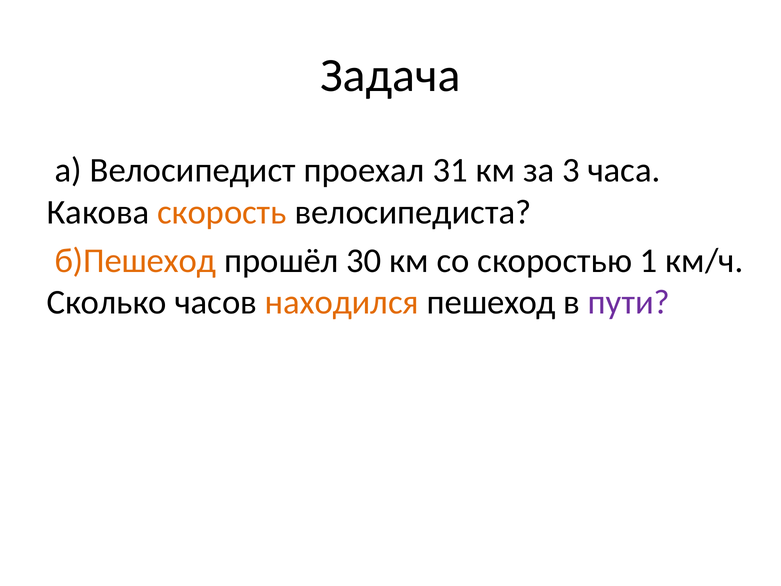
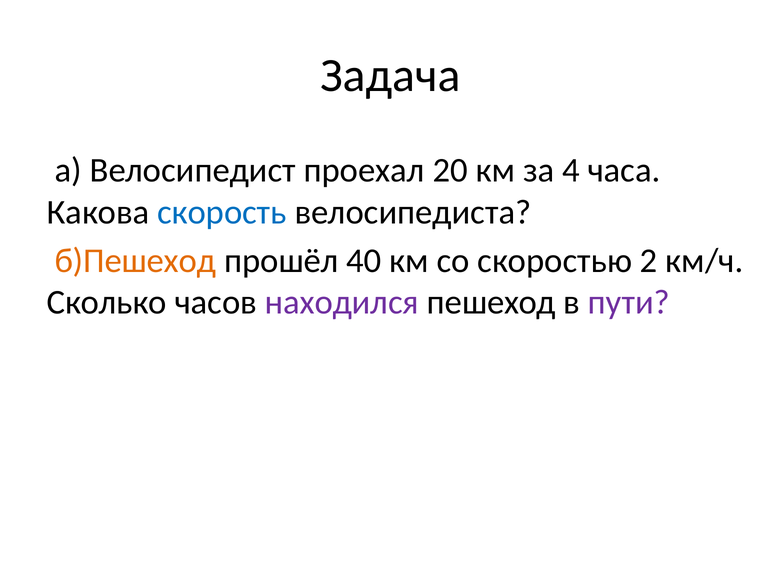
31: 31 -> 20
3: 3 -> 4
скорость colour: orange -> blue
30: 30 -> 40
1: 1 -> 2
находился colour: orange -> purple
